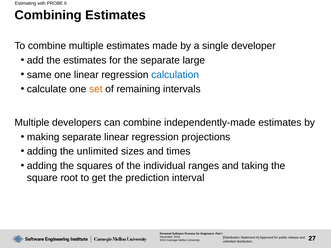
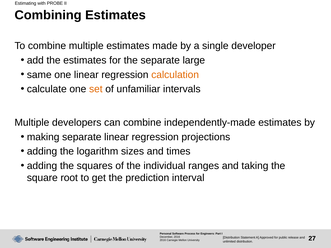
calculation colour: blue -> orange
remaining: remaining -> unfamiliar
the unlimited: unlimited -> logarithm
